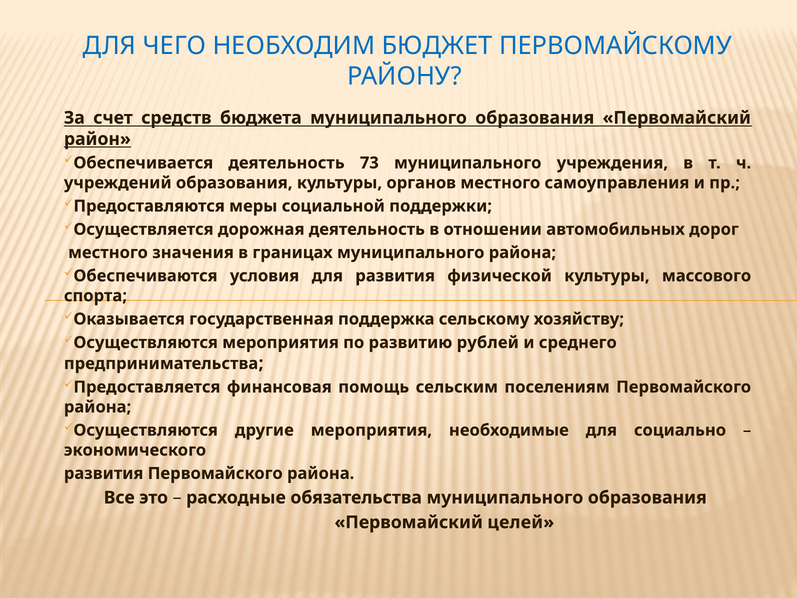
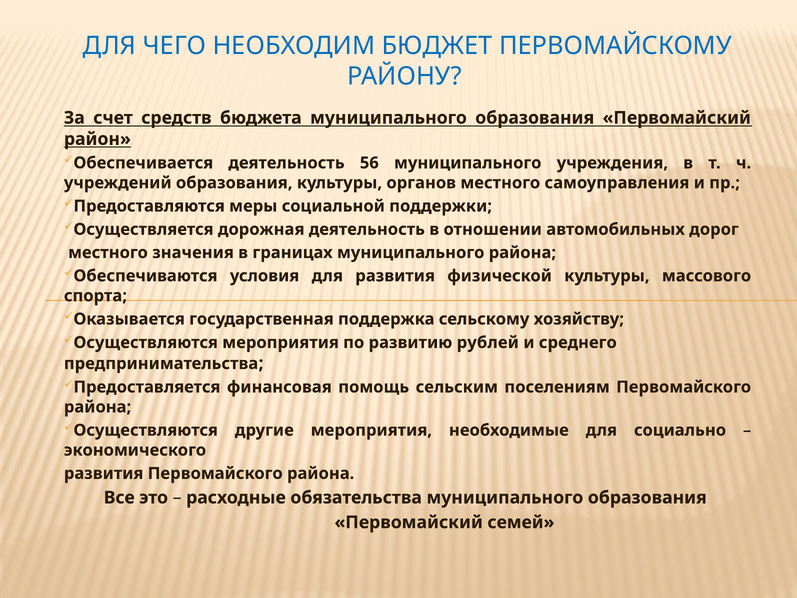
73: 73 -> 56
целей: целей -> семей
